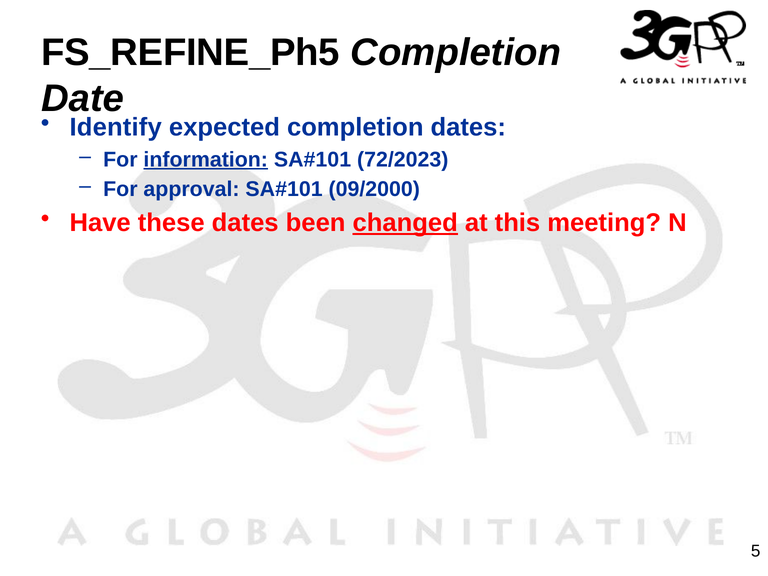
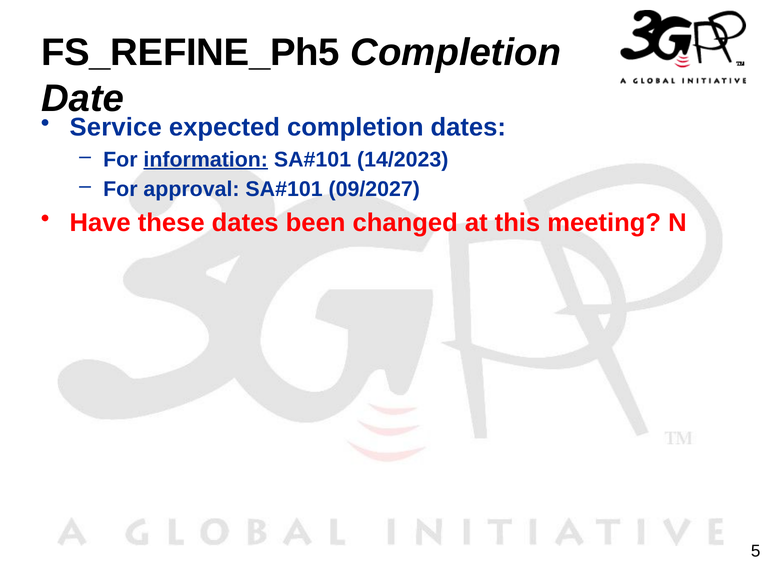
Identify: Identify -> Service
72/2023: 72/2023 -> 14/2023
09/2000: 09/2000 -> 09/2027
changed underline: present -> none
